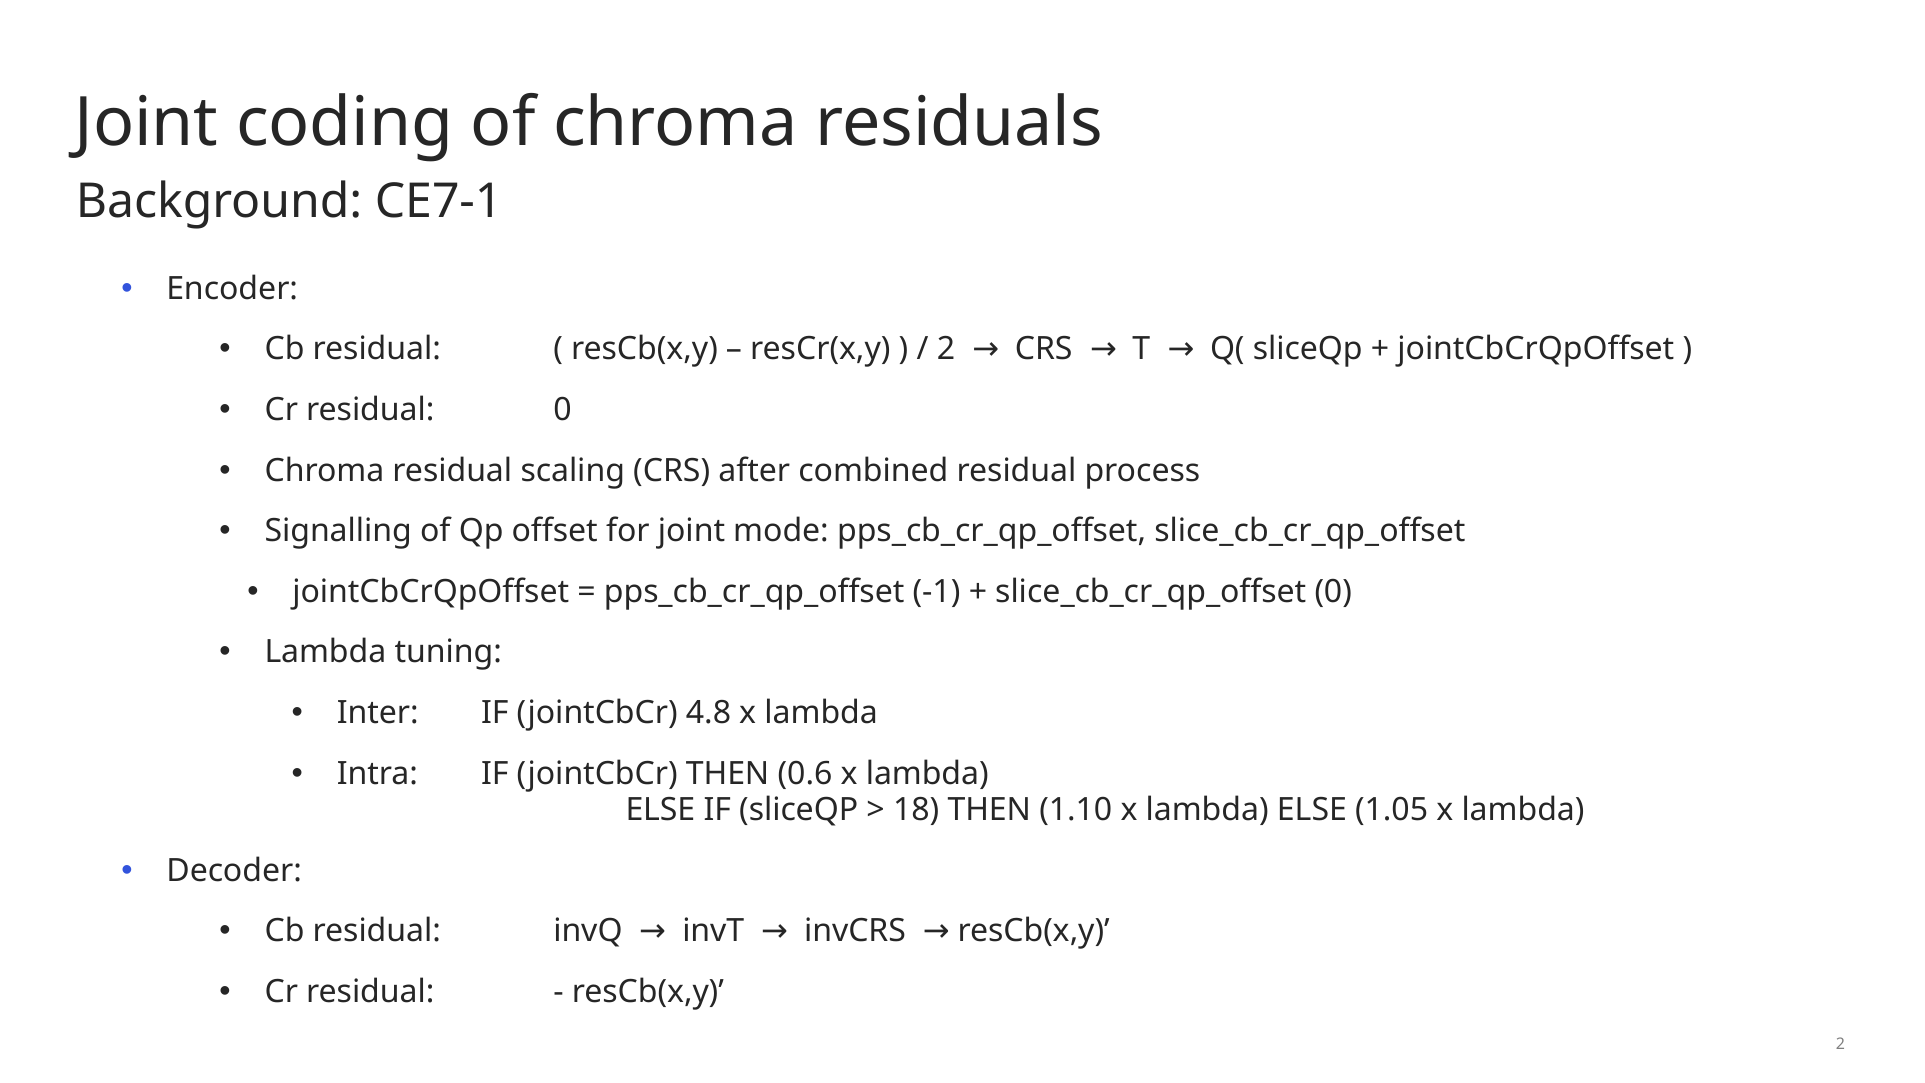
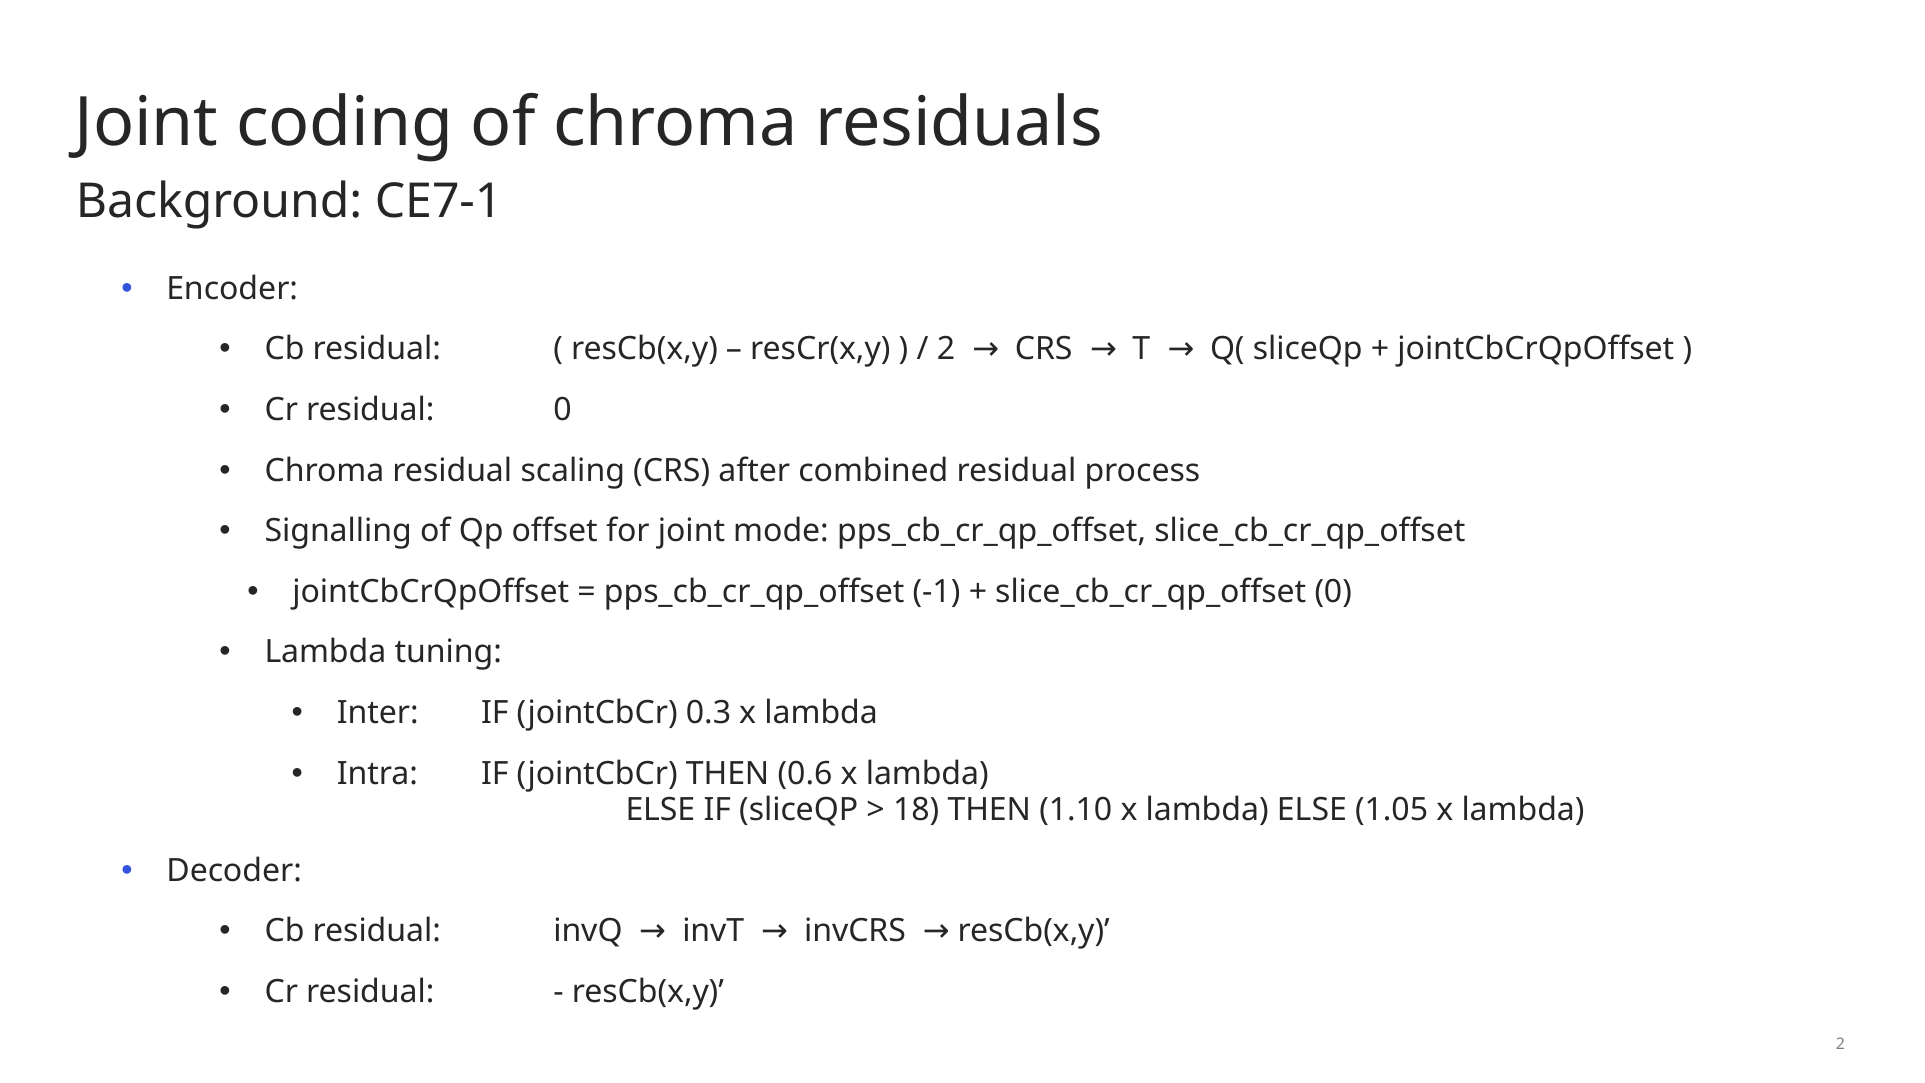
4.8: 4.8 -> 0.3
